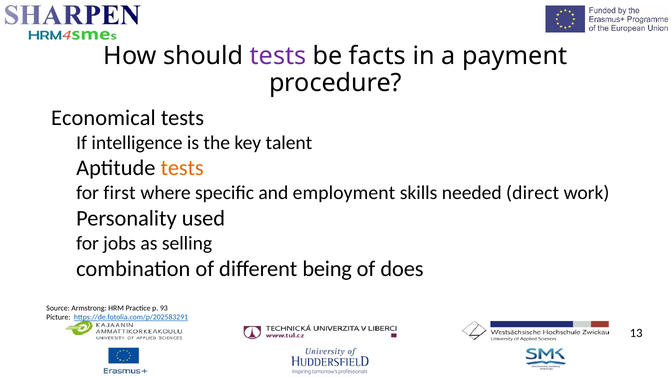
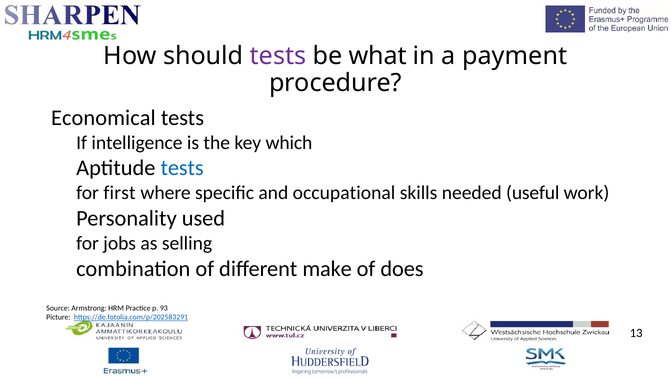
facts: facts -> what
talent: talent -> which
tests at (182, 168) colour: orange -> blue
employment: employment -> occupational
direct: direct -> useful
being: being -> make
